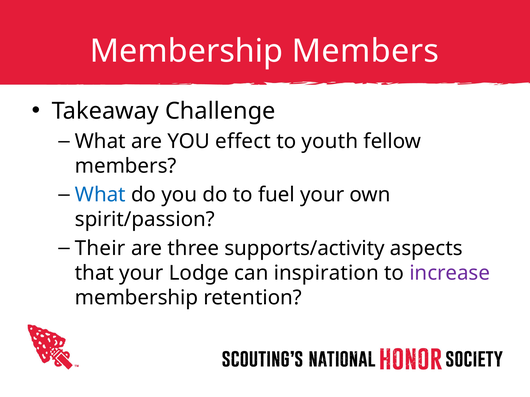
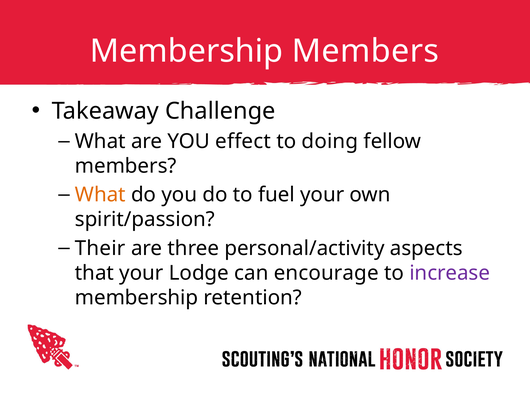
youth: youth -> doing
What at (100, 195) colour: blue -> orange
supports/activity: supports/activity -> personal/activity
inspiration: inspiration -> encourage
